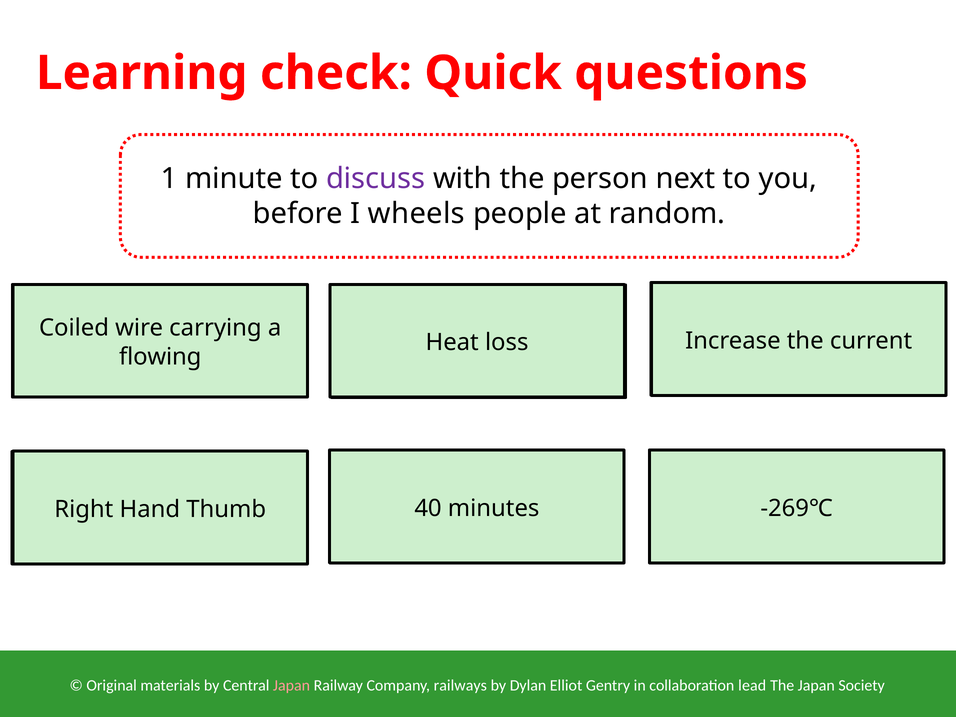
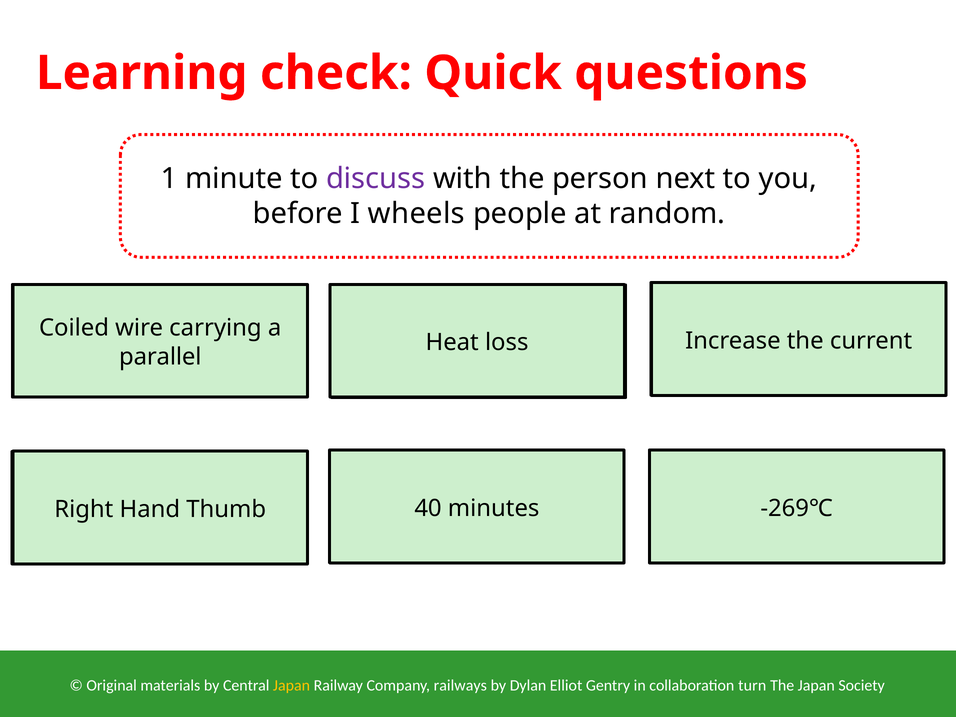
flowing at (160, 357): flowing -> parallel
Japan at (292, 685) colour: pink -> yellow
lead: lead -> turn
